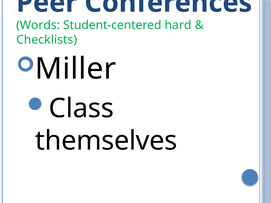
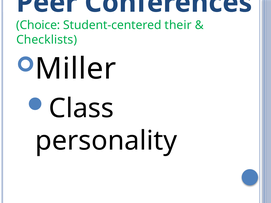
Words: Words -> Choice
hard: hard -> their
themselves: themselves -> personality
